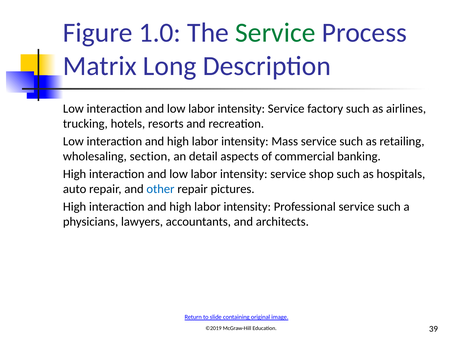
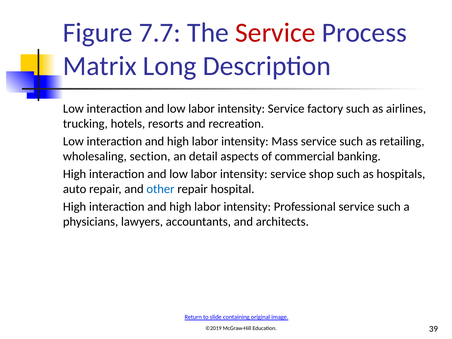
1.0: 1.0 -> 7.7
Service at (275, 33) colour: green -> red
pictures: pictures -> hospital
